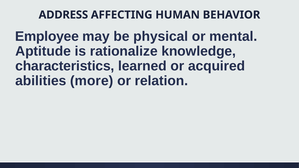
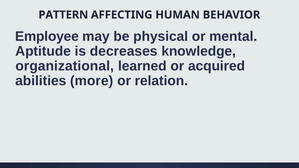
ADDRESS: ADDRESS -> PATTERN
rationalize: rationalize -> decreases
characteristics: characteristics -> organizational
